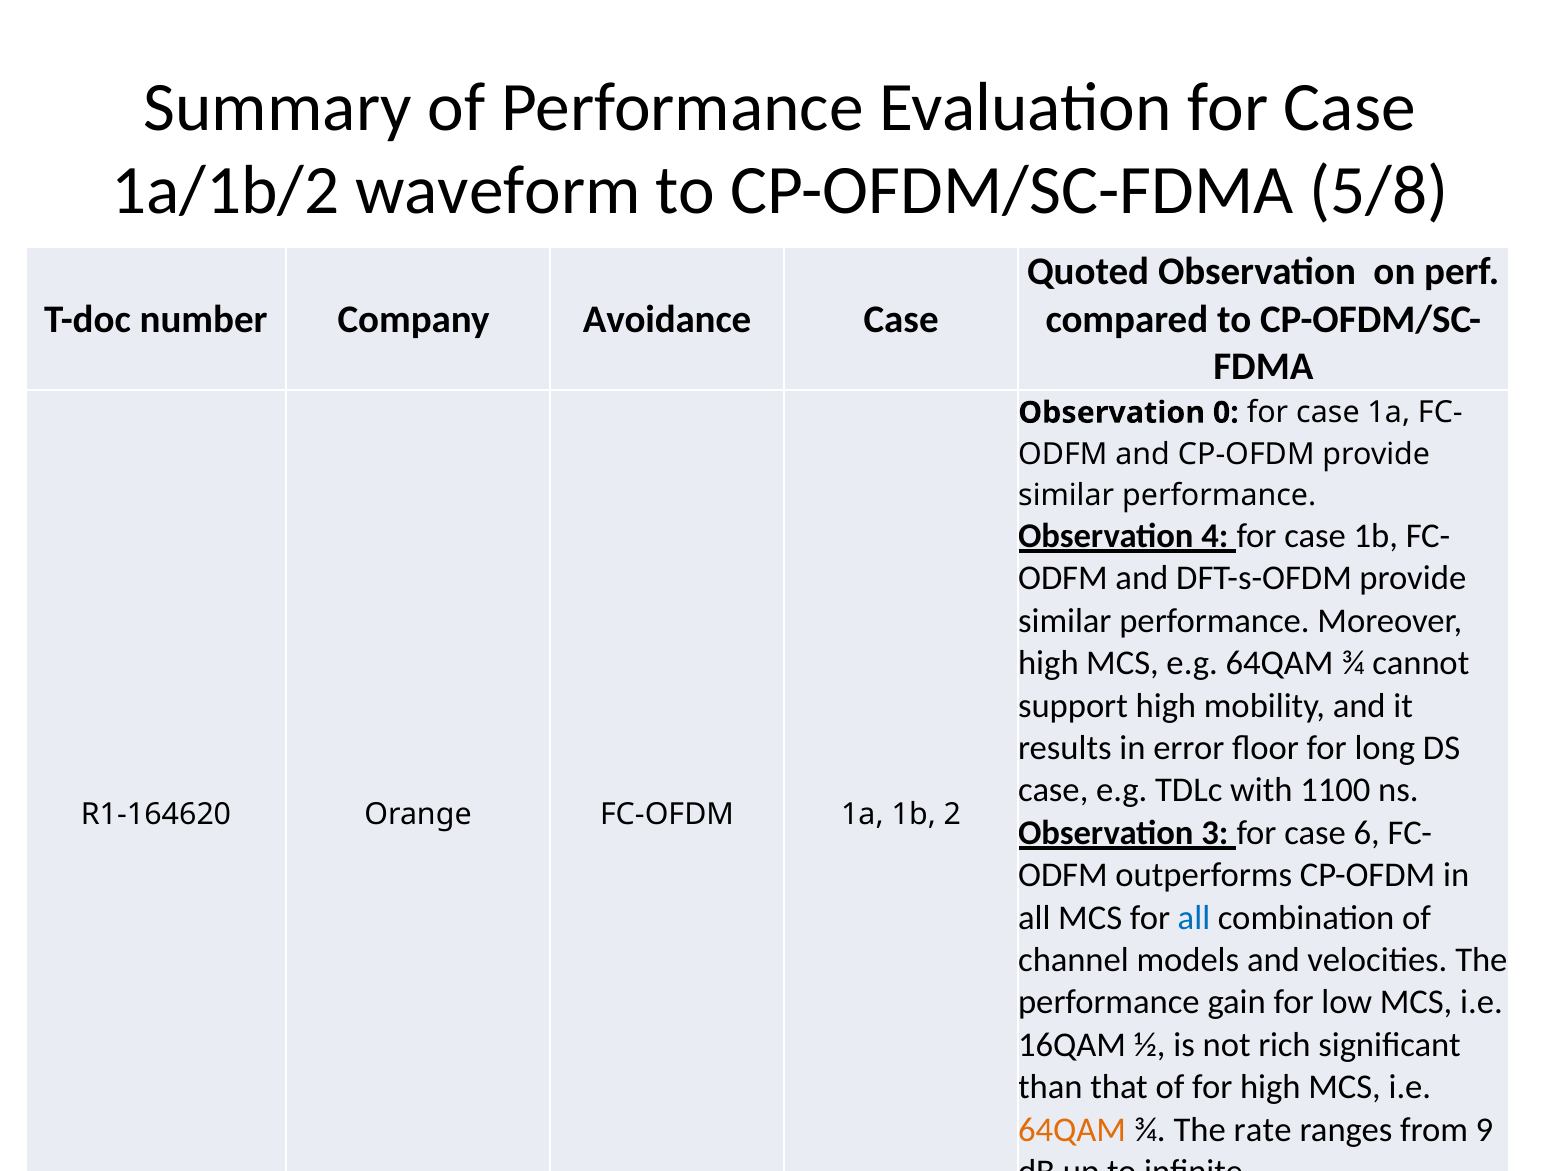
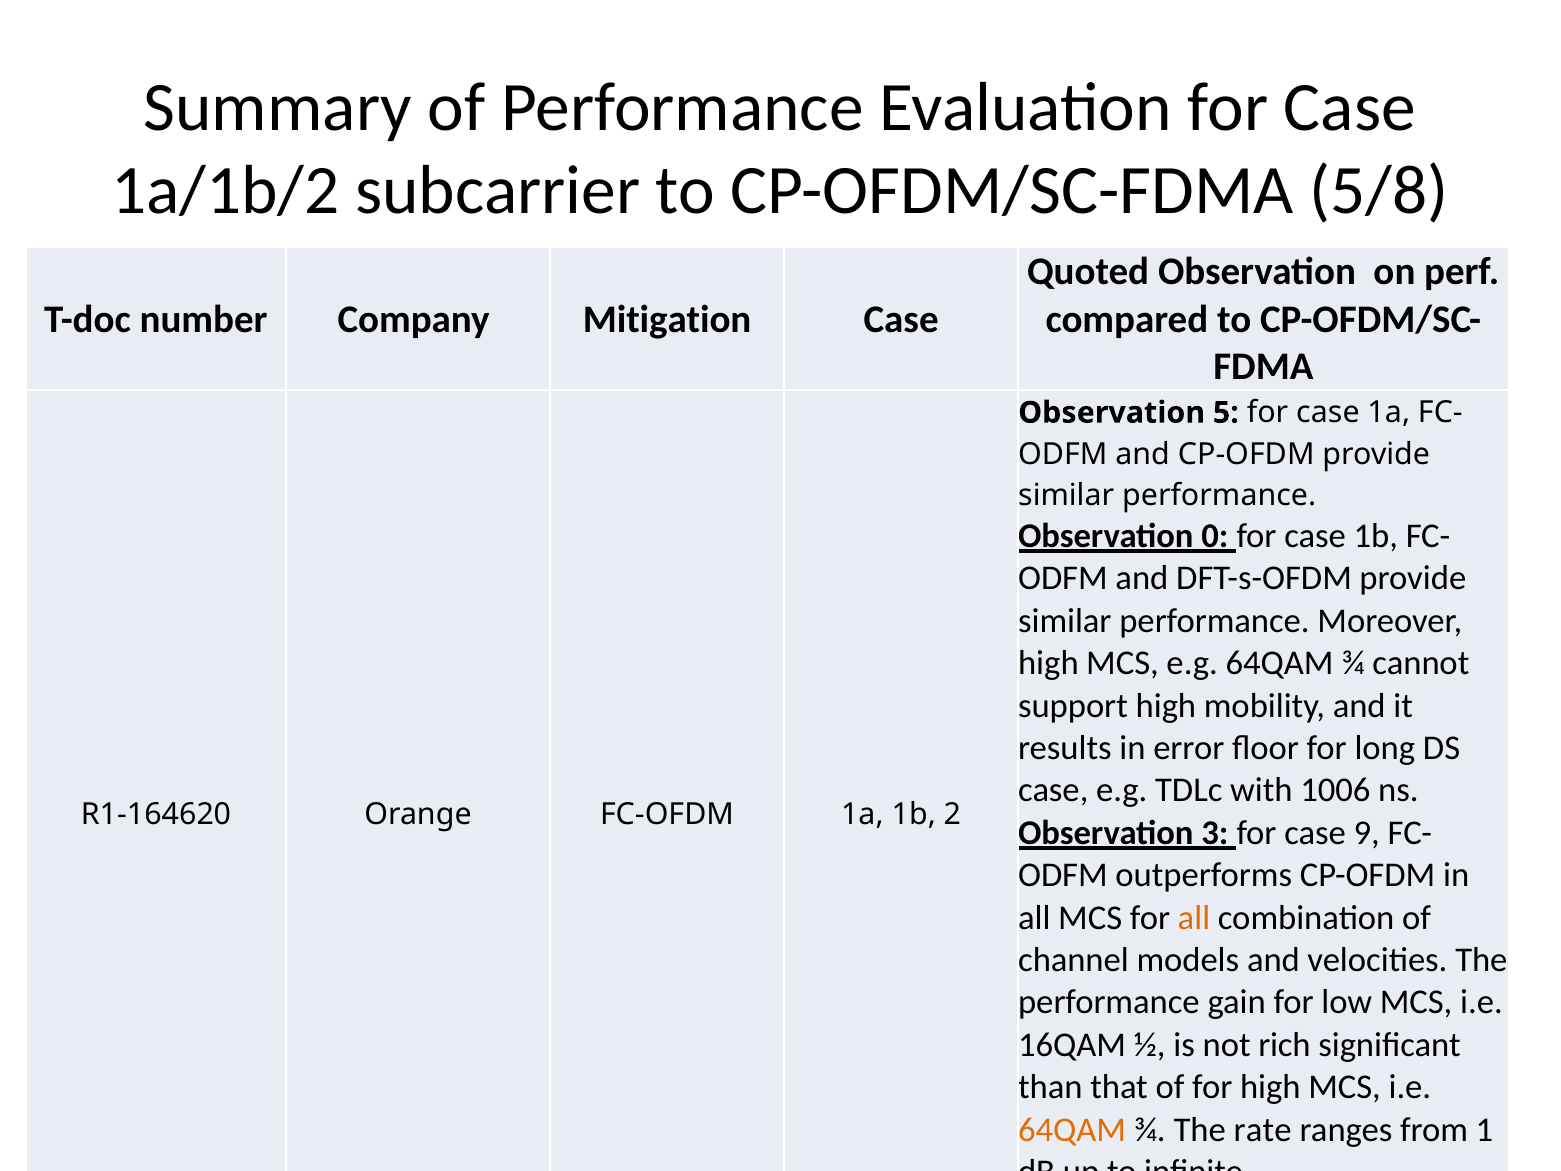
waveform: waveform -> subcarrier
Avoidance: Avoidance -> Mitigation
0: 0 -> 5
4: 4 -> 0
1100: 1100 -> 1006
6: 6 -> 9
all at (1194, 917) colour: blue -> orange
9: 9 -> 1
